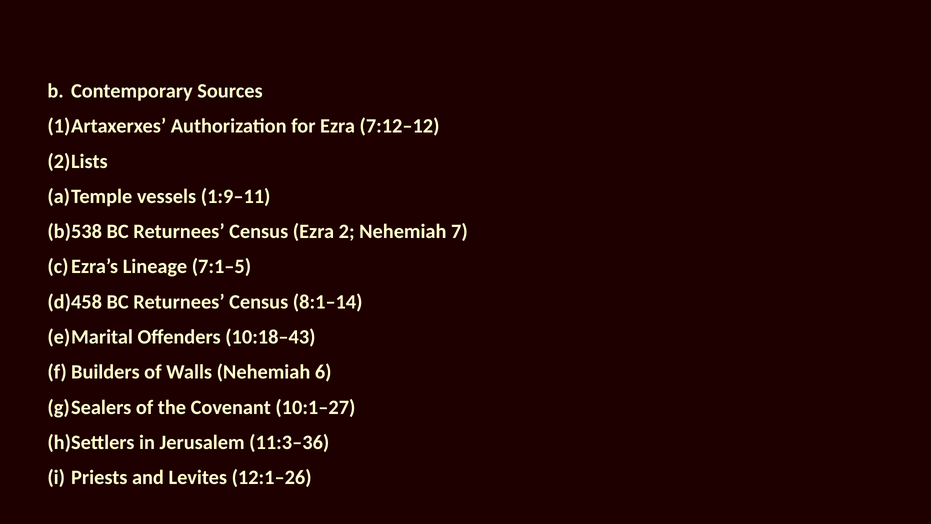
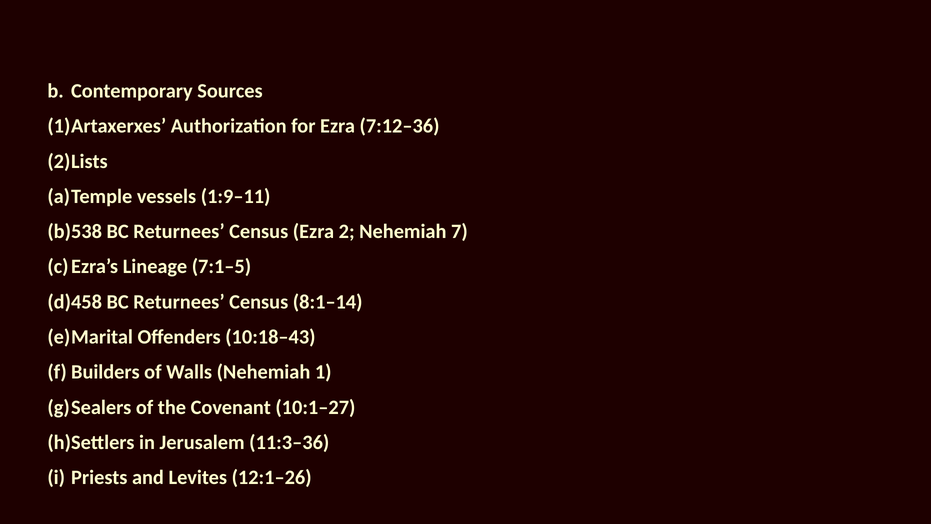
7:12–12: 7:12–12 -> 7:12–36
6: 6 -> 1
